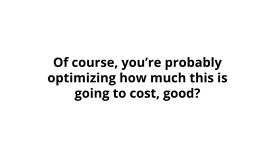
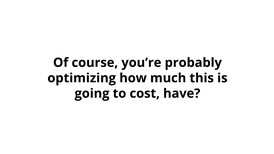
good: good -> have
